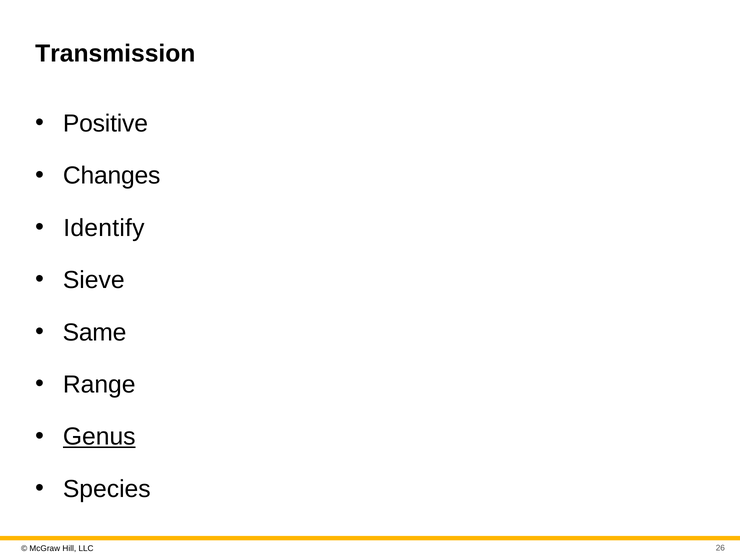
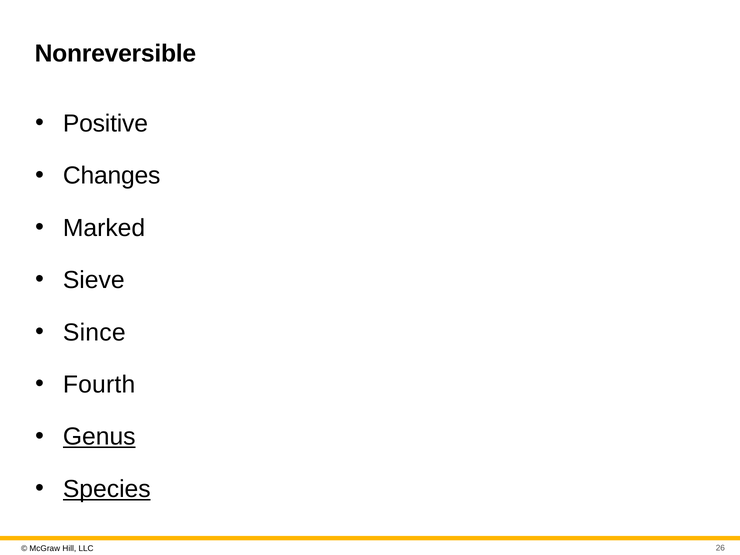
Transmission: Transmission -> Nonreversible
Identify: Identify -> Marked
Same: Same -> Since
Range: Range -> Fourth
Species underline: none -> present
